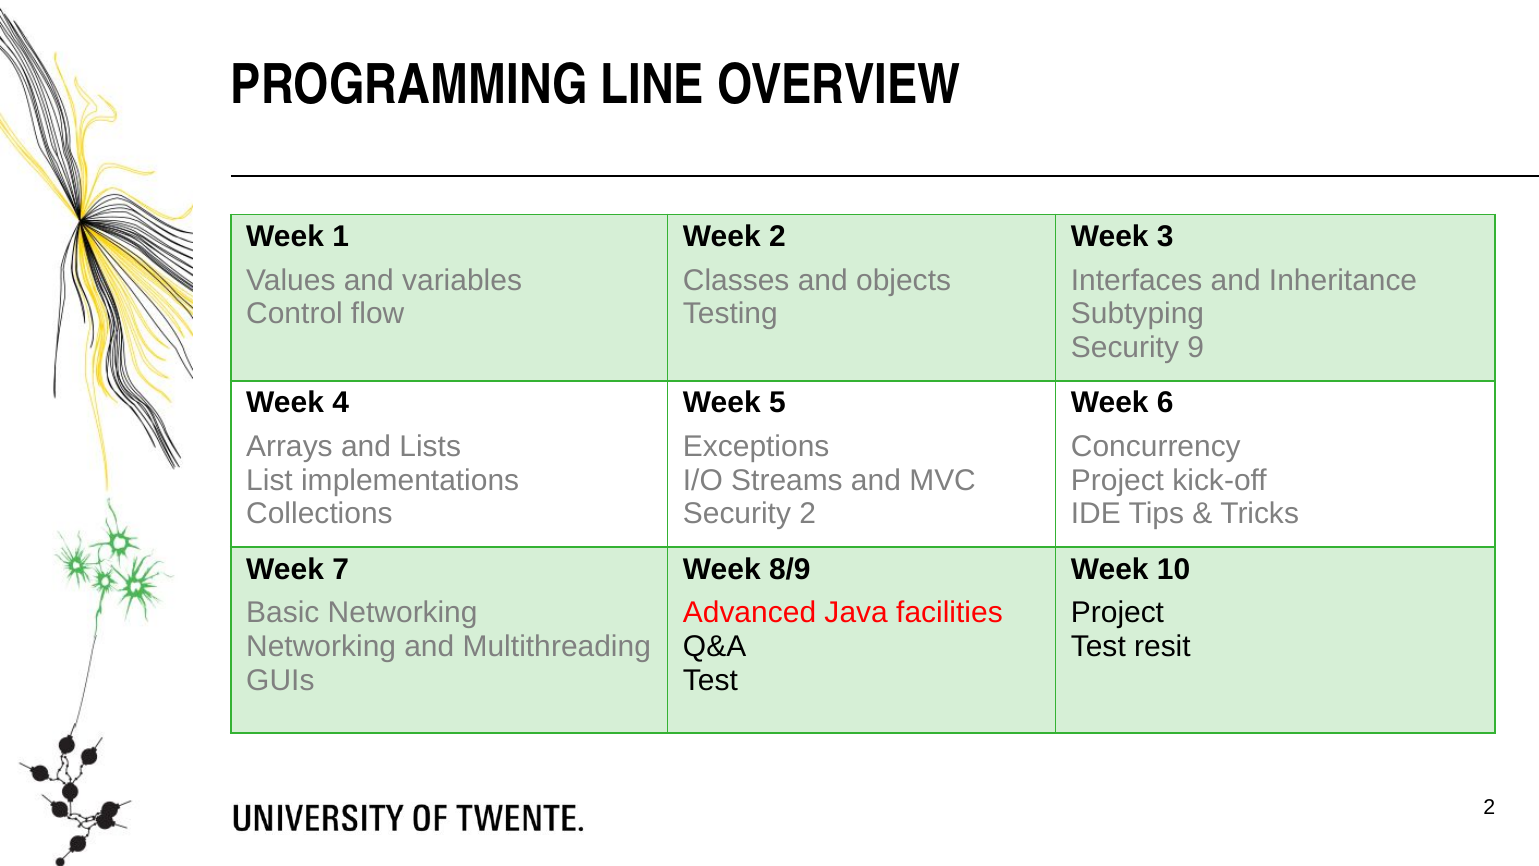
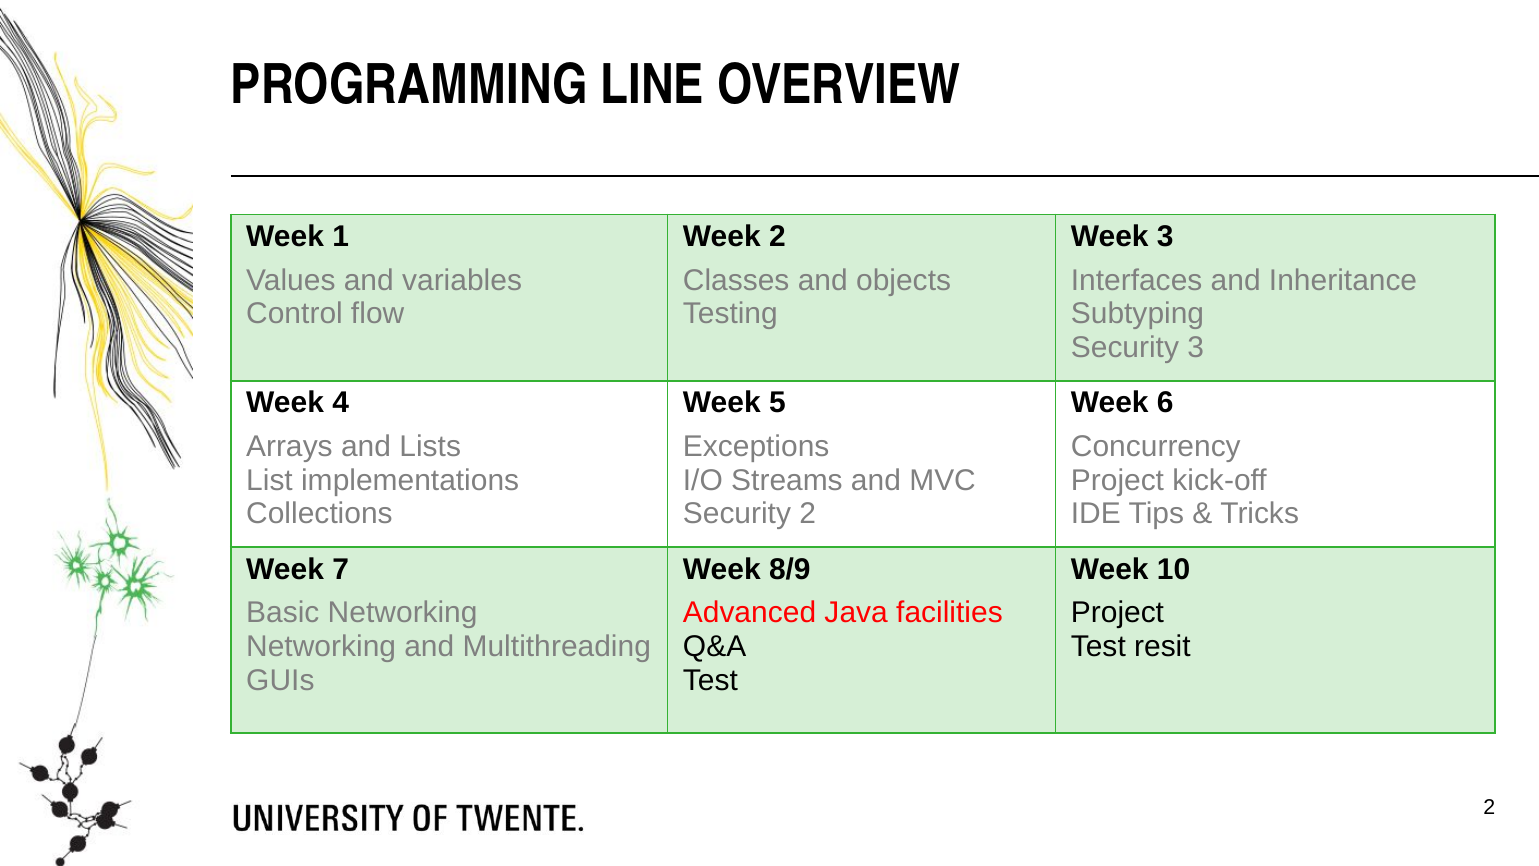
Security 9: 9 -> 3
